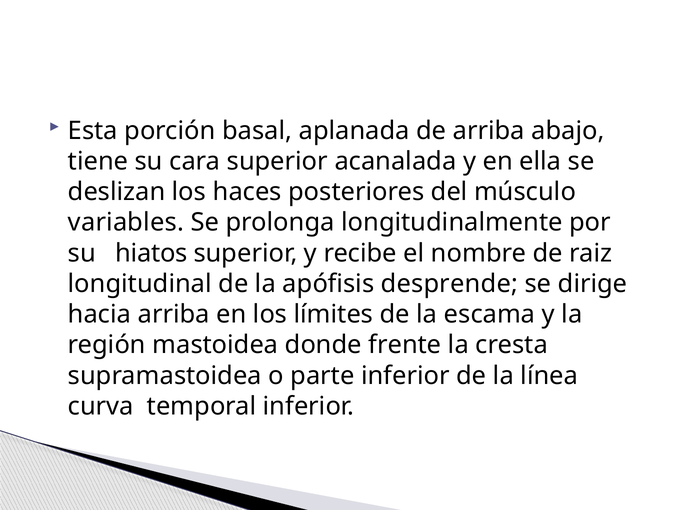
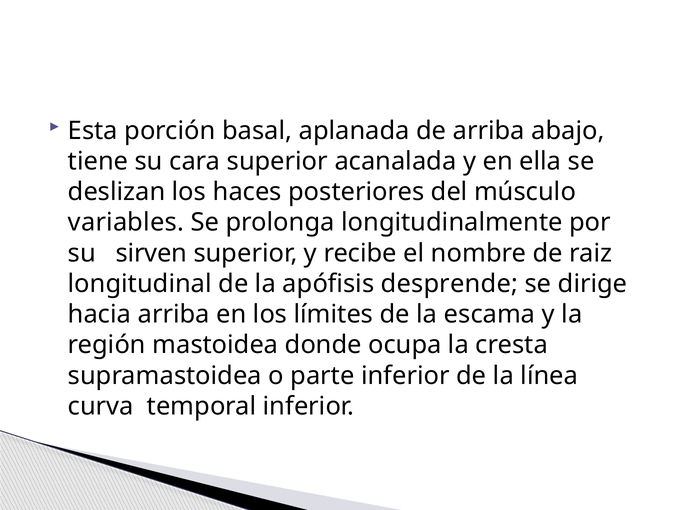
hiatos: hiatos -> sirven
frente: frente -> ocupa
